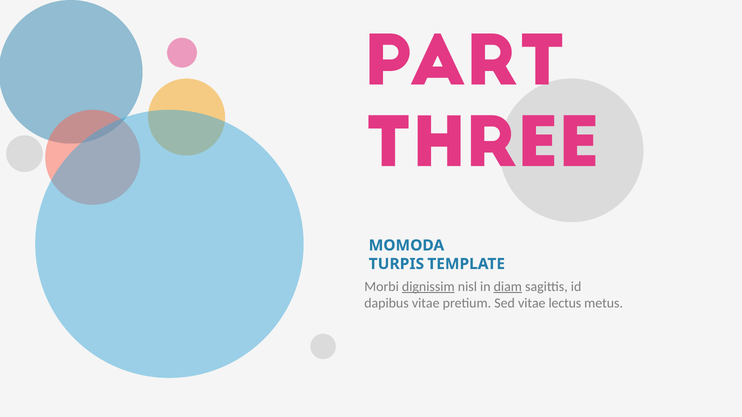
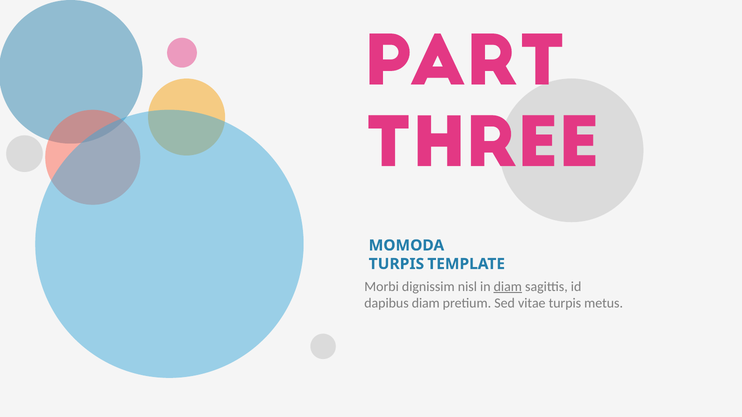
dignissim underline: present -> none
dapibus vitae: vitae -> diam
vitae lectus: lectus -> turpis
